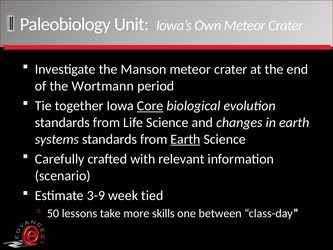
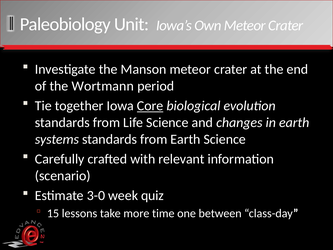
Earth at (185, 139) underline: present -> none
3-9: 3-9 -> 3-0
tied: tied -> quiz
50: 50 -> 15
skills: skills -> time
